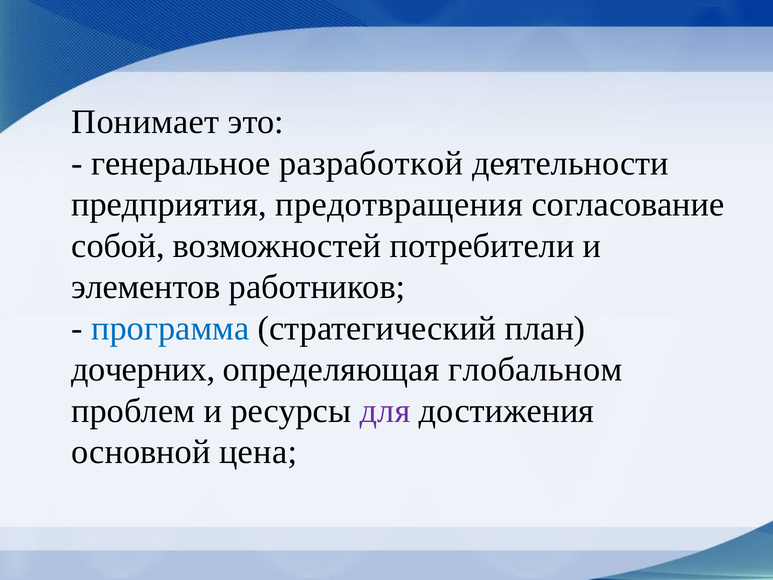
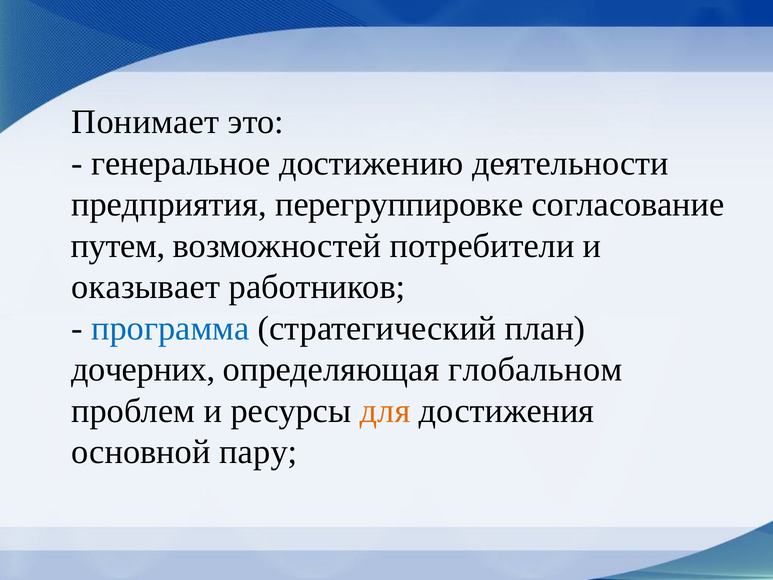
разработкой: разработкой -> достижению
предотвращения: предотвращения -> перегруппировке
собой: собой -> путем
элементов: элементов -> оказывает
для colour: purple -> orange
цена: цена -> пару
